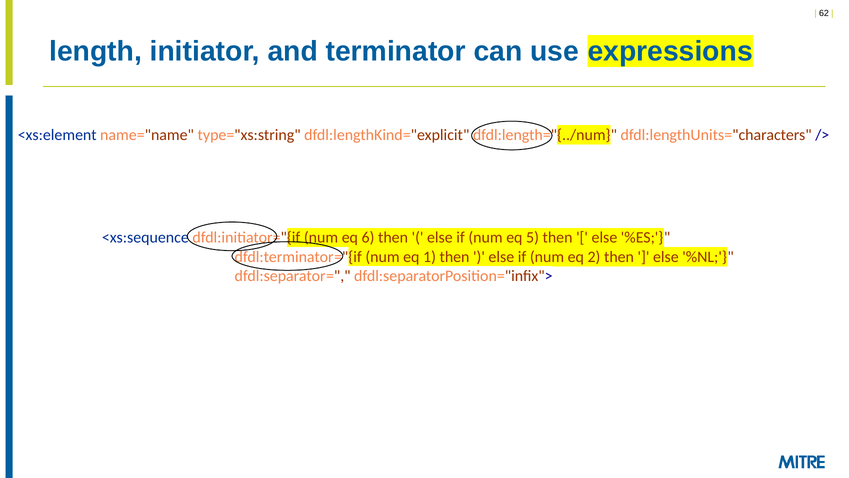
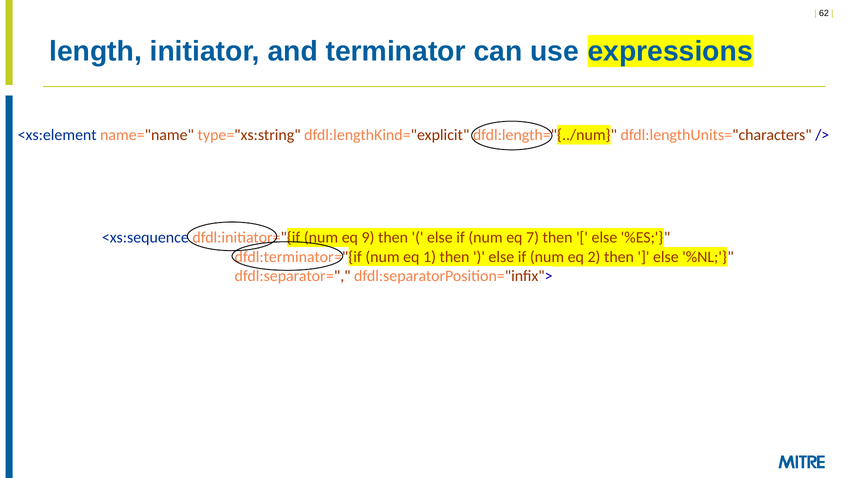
6: 6 -> 9
5: 5 -> 7
